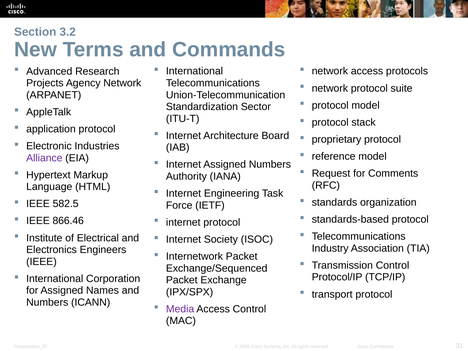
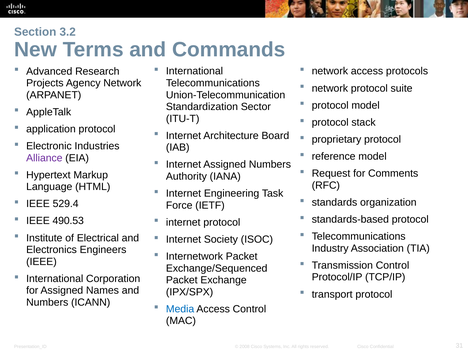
582.5: 582.5 -> 529.4
866.46: 866.46 -> 490.53
Media colour: purple -> blue
